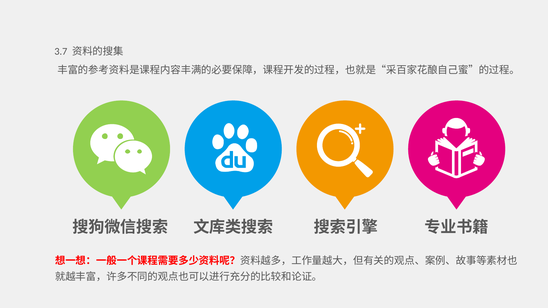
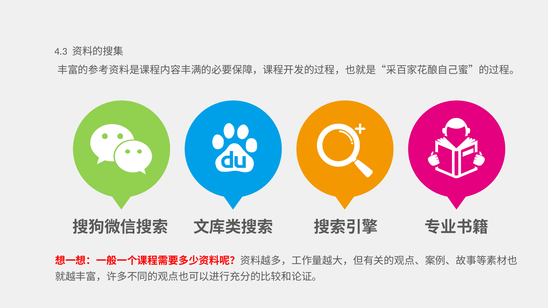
3.7: 3.7 -> 4.3
